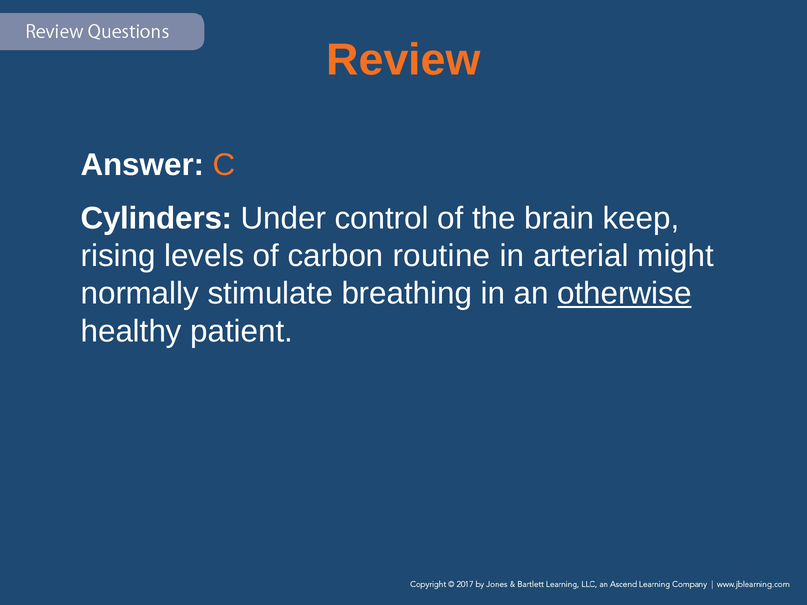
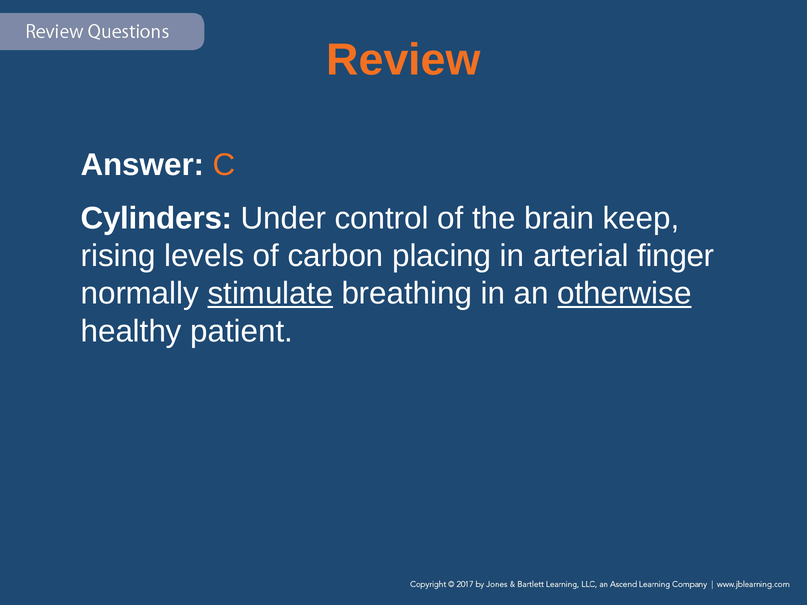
routine: routine -> placing
might: might -> finger
stimulate underline: none -> present
